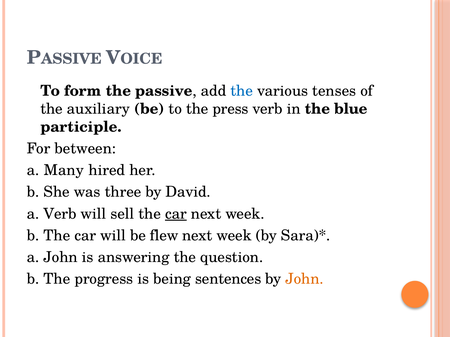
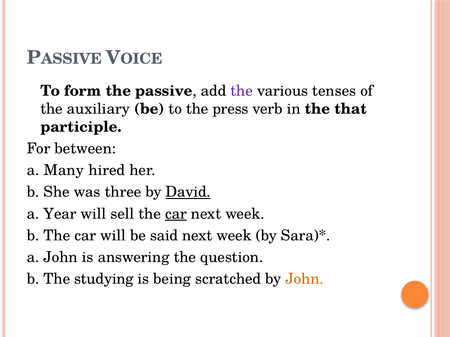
the at (242, 91) colour: blue -> purple
blue: blue -> that
David underline: none -> present
a Verb: Verb -> Year
flew: flew -> said
progress: progress -> studying
sentences: sentences -> scratched
